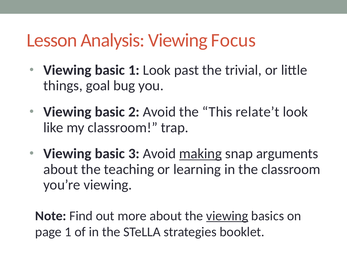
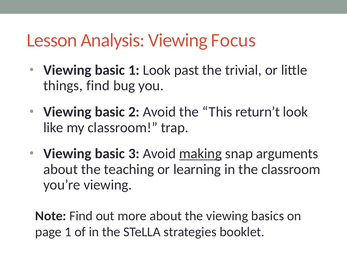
things goal: goal -> find
relate’t: relate’t -> return’t
viewing at (227, 216) underline: present -> none
